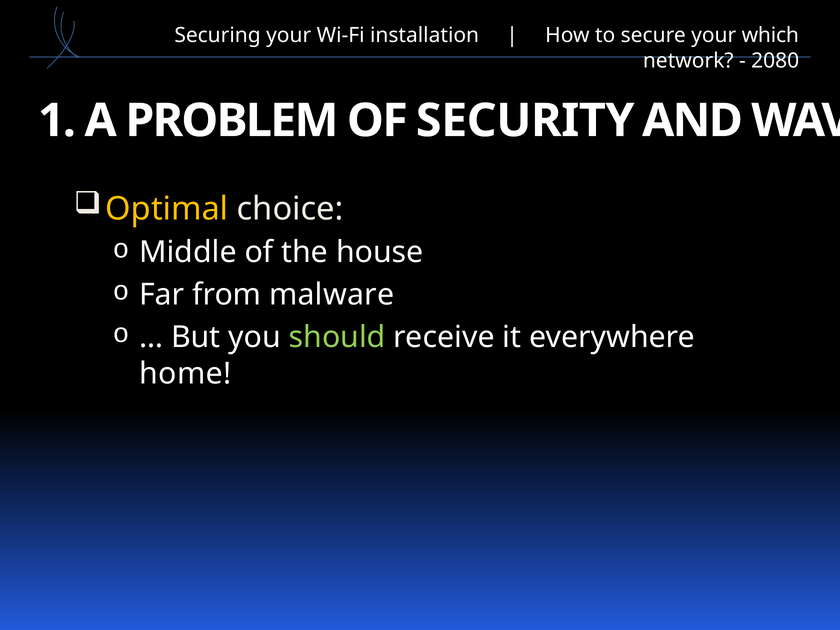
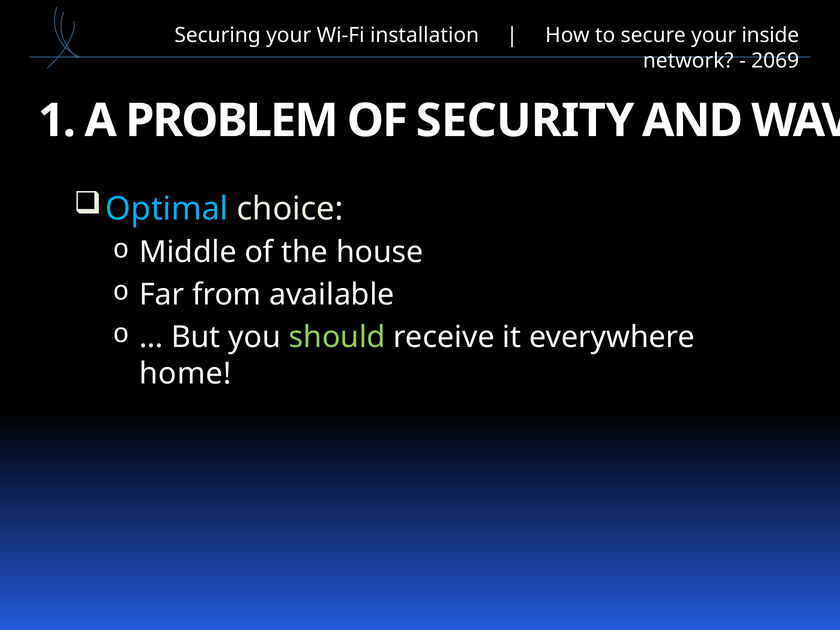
which: which -> inside
2080: 2080 -> 2069
Optimal colour: yellow -> light blue
malware: malware -> available
